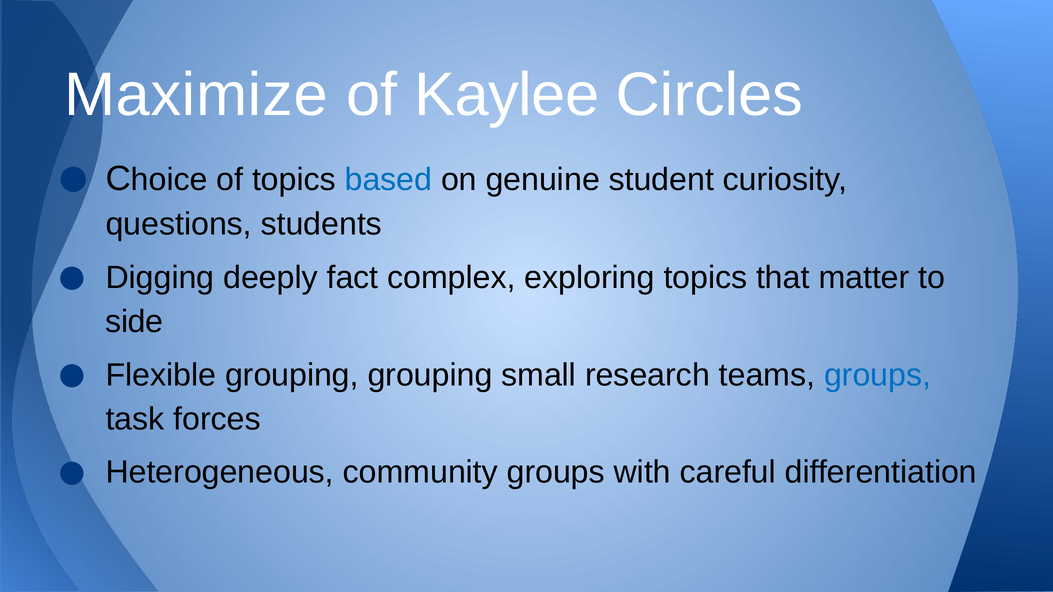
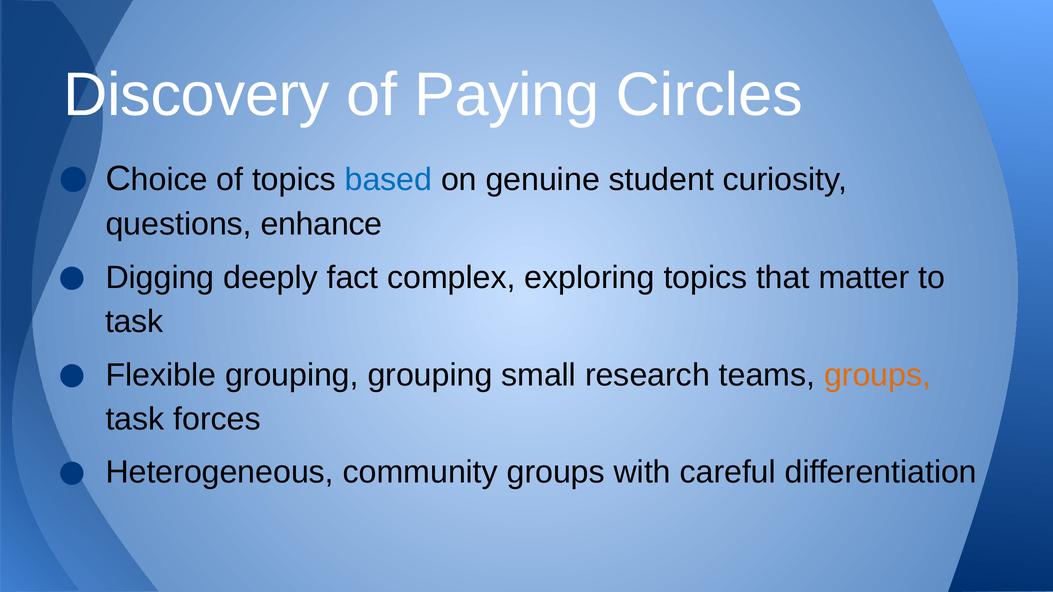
Maximize: Maximize -> Discovery
Kaylee: Kaylee -> Paying
students: students -> enhance
side at (134, 322): side -> task
groups at (878, 375) colour: blue -> orange
